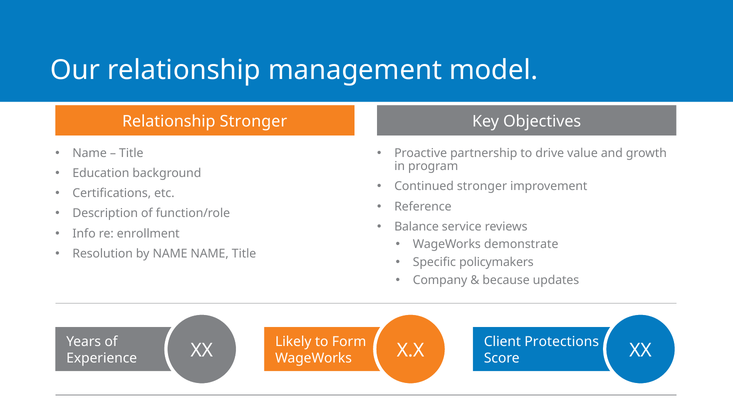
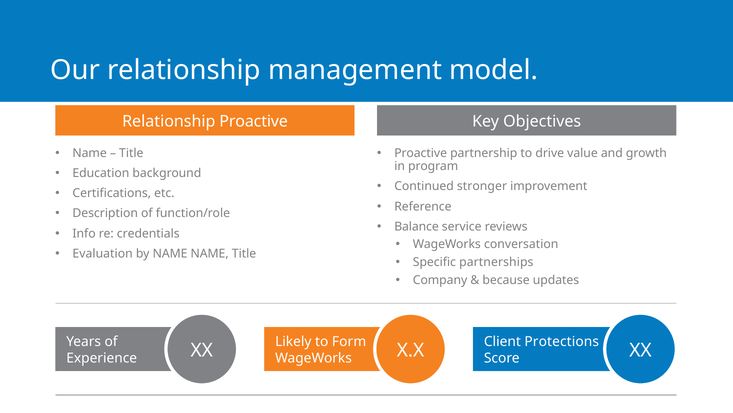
Relationship Stronger: Stronger -> Proactive
enrollment: enrollment -> credentials
demonstrate: demonstrate -> conversation
Resolution: Resolution -> Evaluation
policymakers: policymakers -> partnerships
